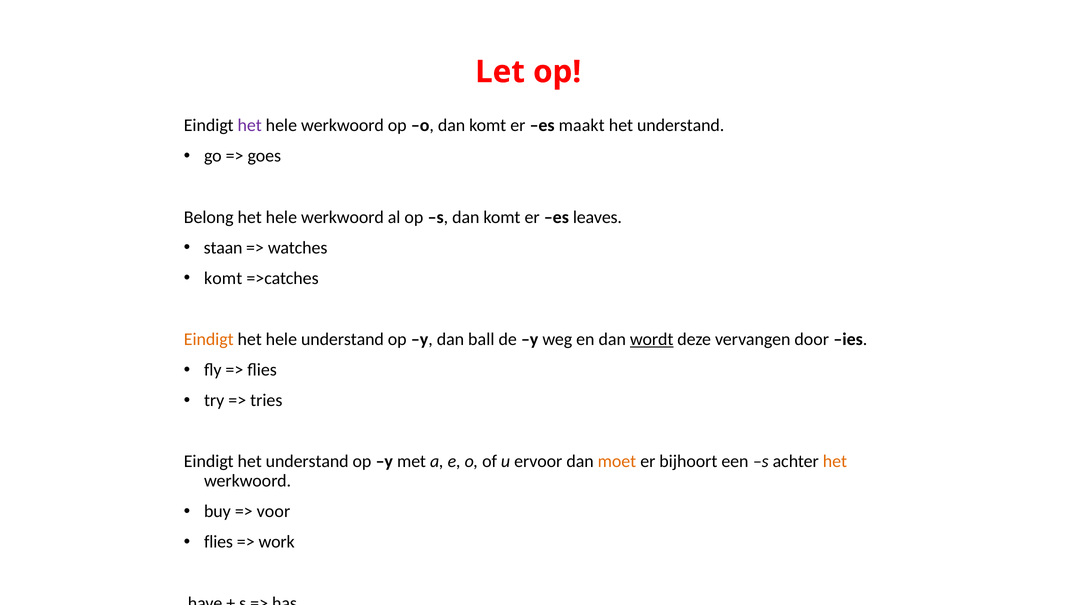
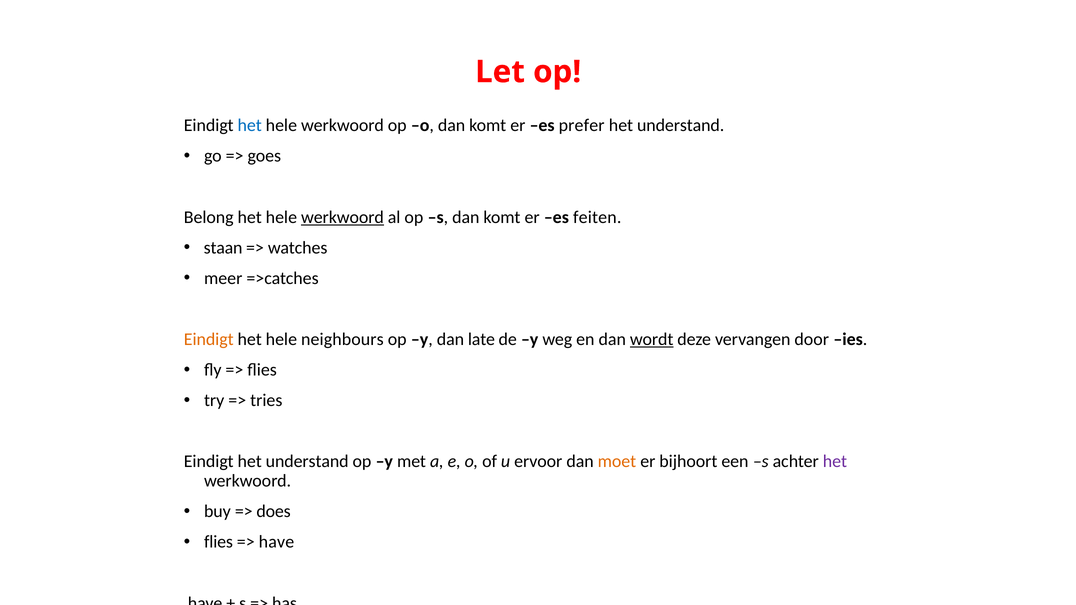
het at (250, 126) colour: purple -> blue
maakt: maakt -> prefer
werkwoord at (342, 217) underline: none -> present
leaves: leaves -> feiten
komt at (223, 278): komt -> meer
hele understand: understand -> neighbours
ball: ball -> late
het at (835, 462) colour: orange -> purple
voor: voor -> does
work at (277, 542): work -> have
